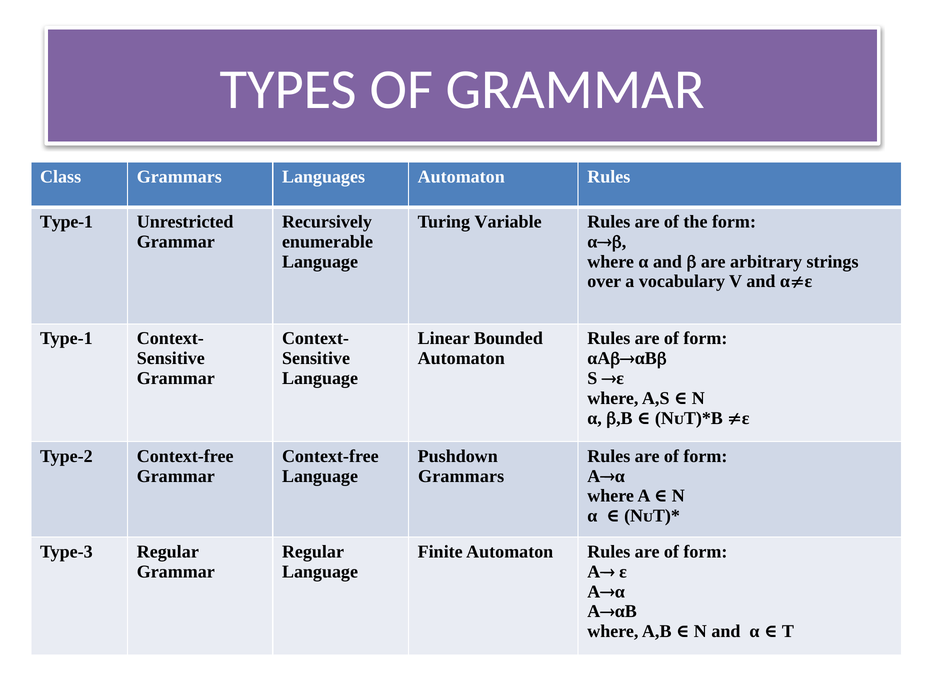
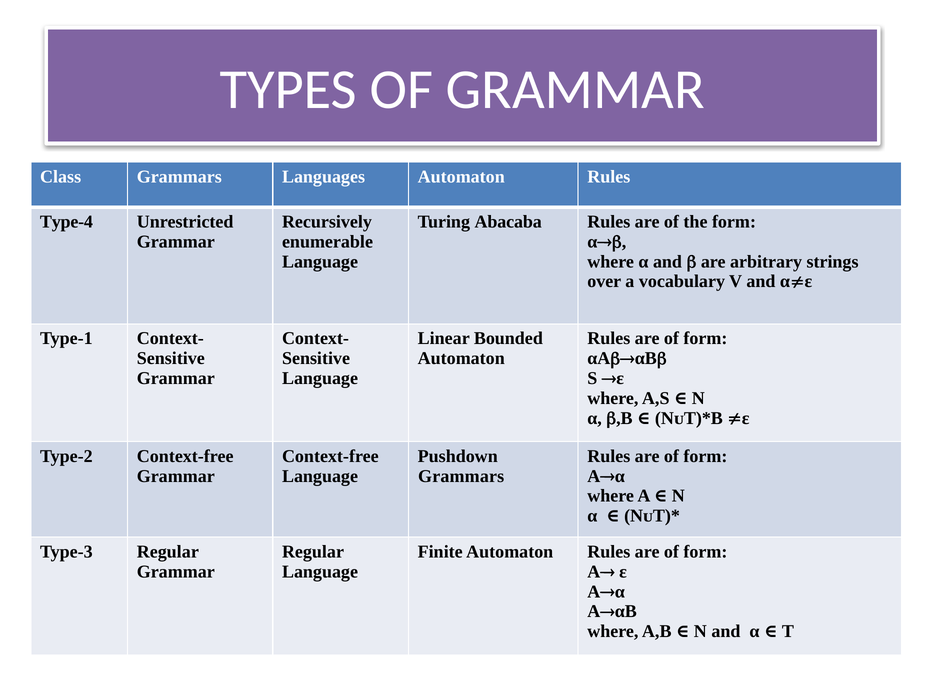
Type-1 at (66, 222): Type-1 -> Type-4
Variable: Variable -> Abacaba
